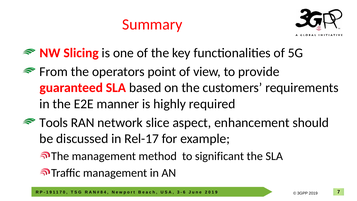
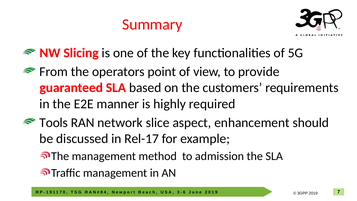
significant: significant -> admission
